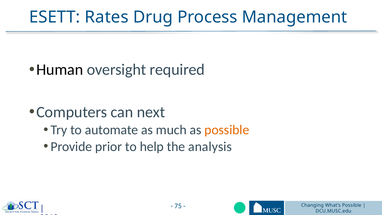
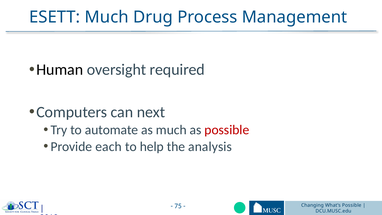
ESETT Rates: Rates -> Much
possible at (227, 130) colour: orange -> red
prior: prior -> each
